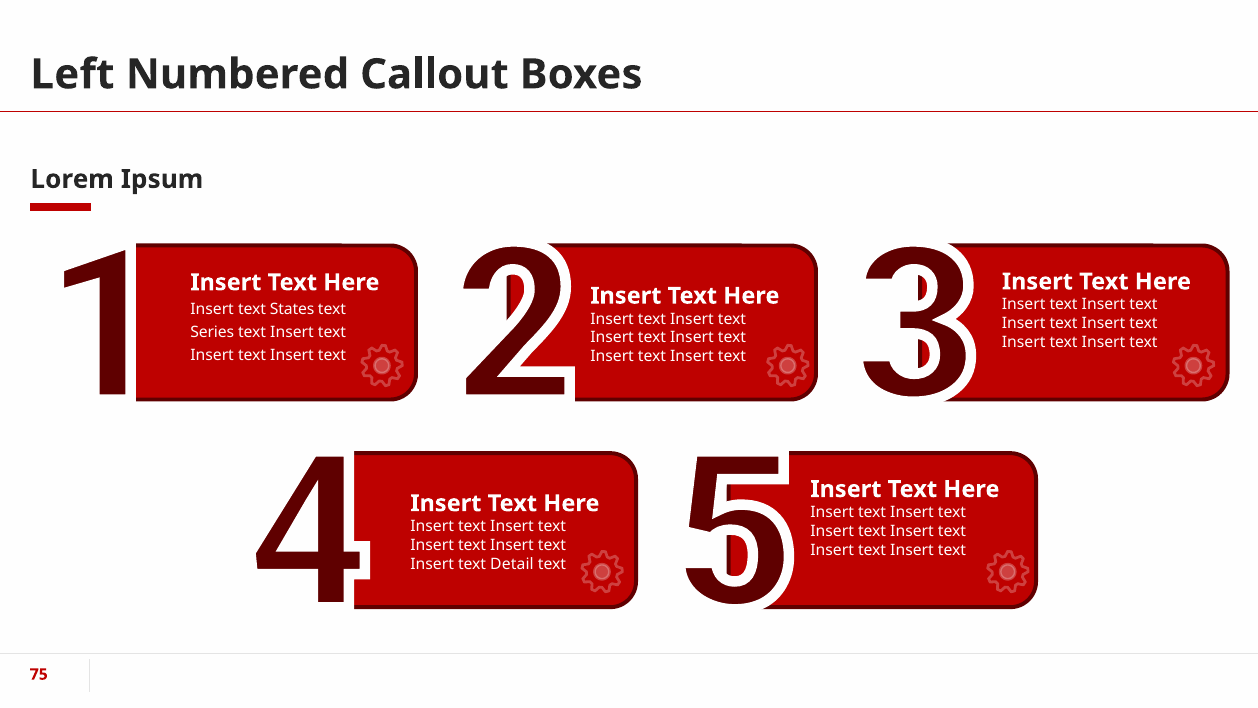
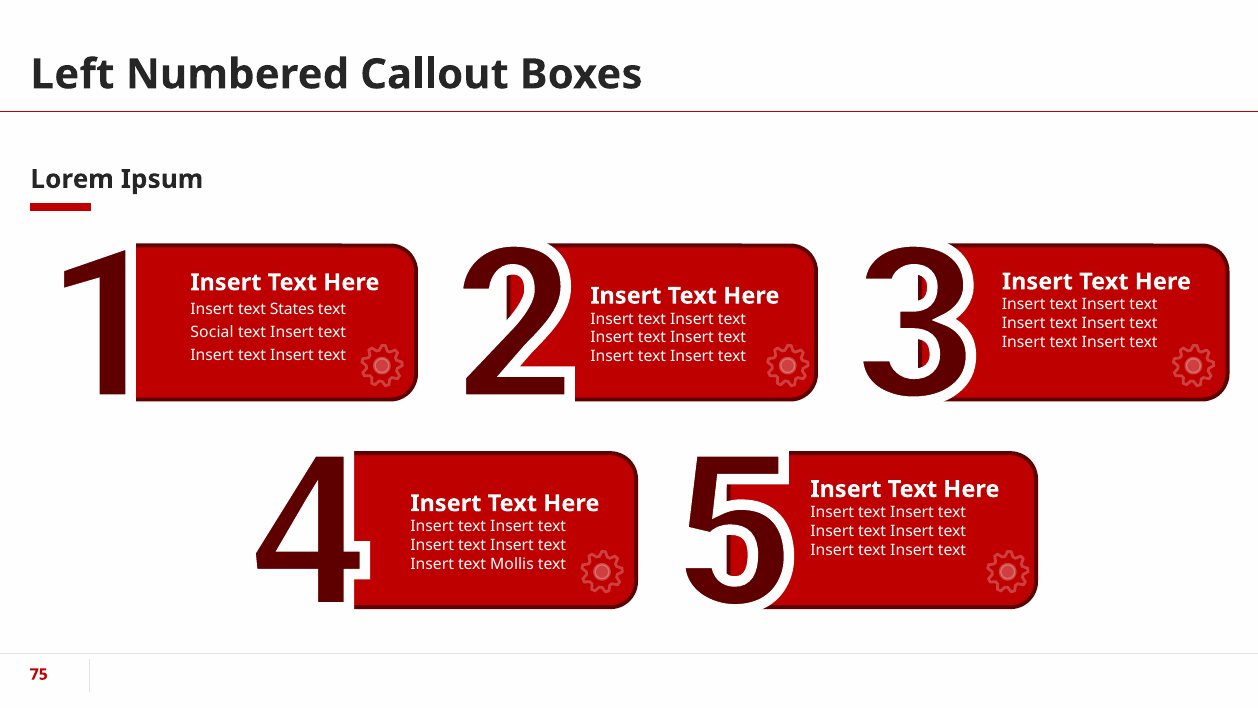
Series: Series -> Social
Detail: Detail -> Mollis
